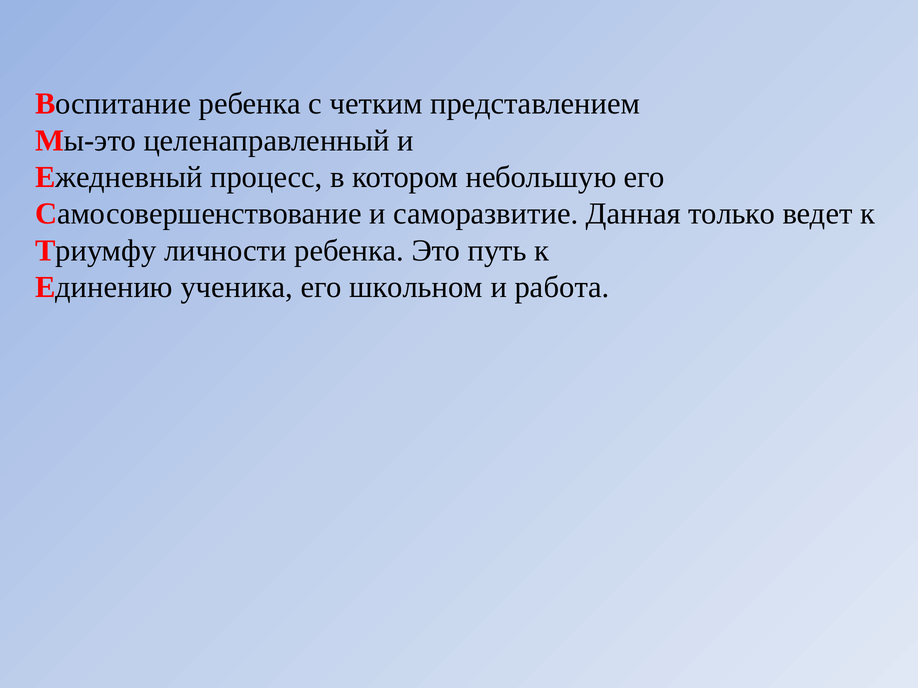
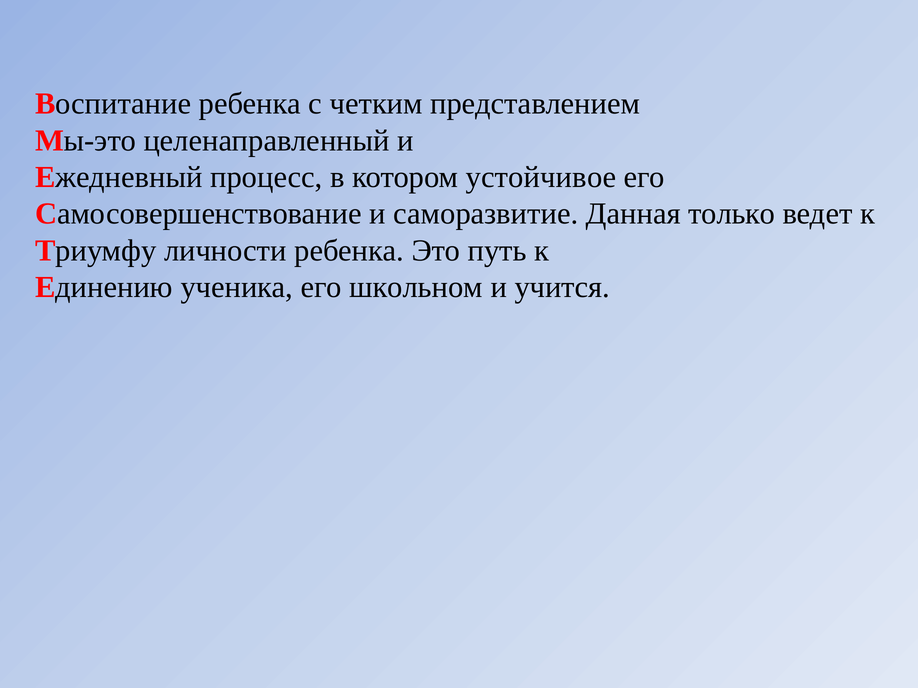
небольшую: небольшую -> устойчивое
работа: работа -> учится
